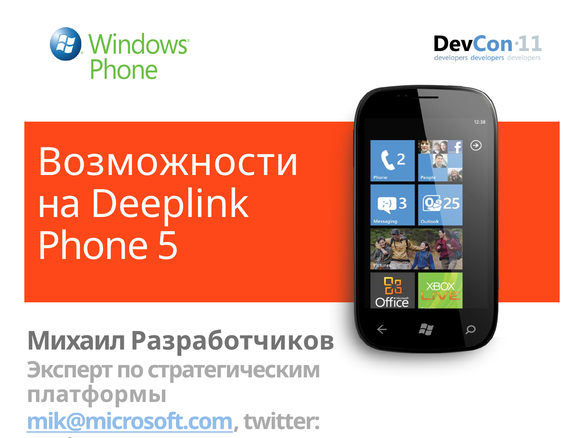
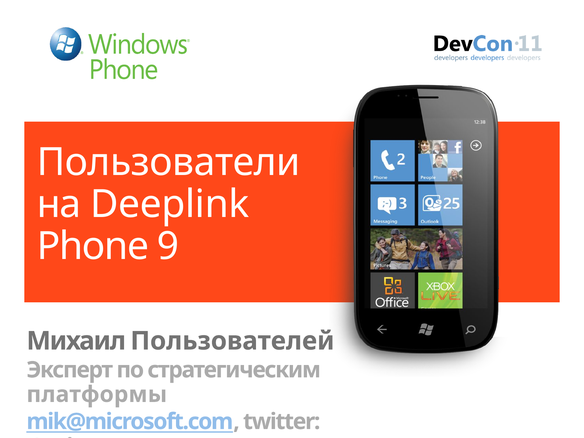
Возможности: Возможности -> Пользователи
5: 5 -> 9
Разработчиков: Разработчиков -> Пользователей
